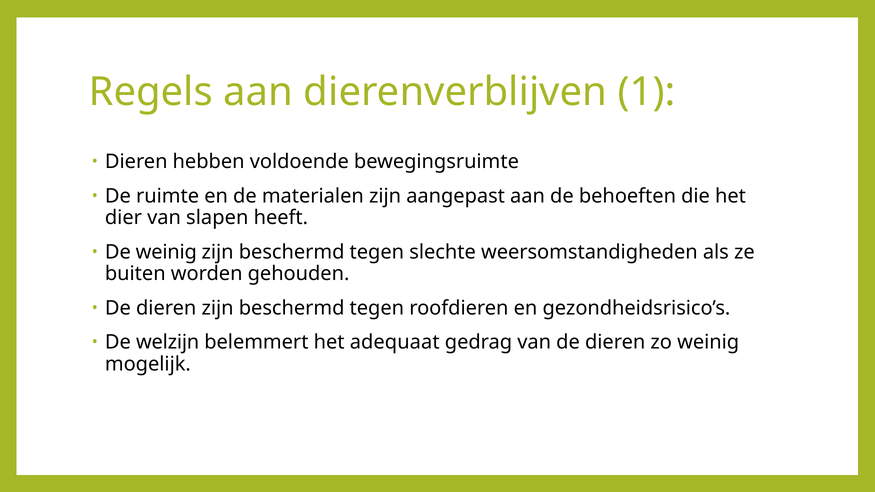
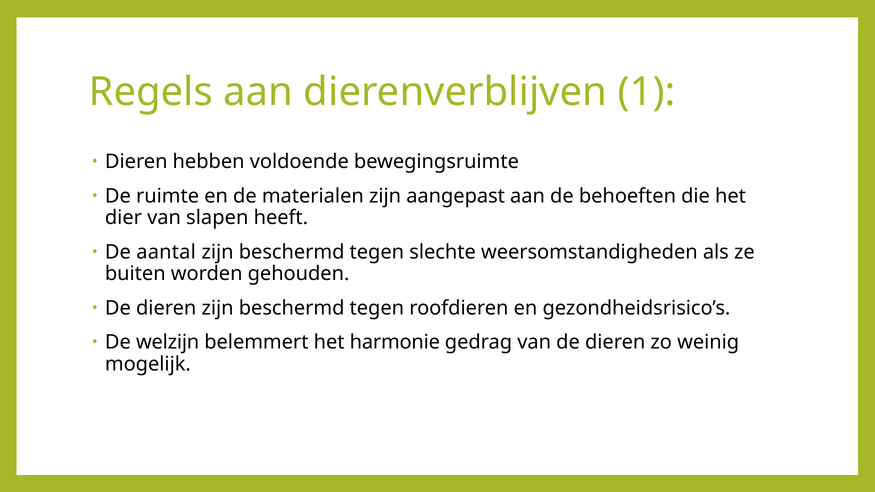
De weinig: weinig -> aantal
adequaat: adequaat -> harmonie
